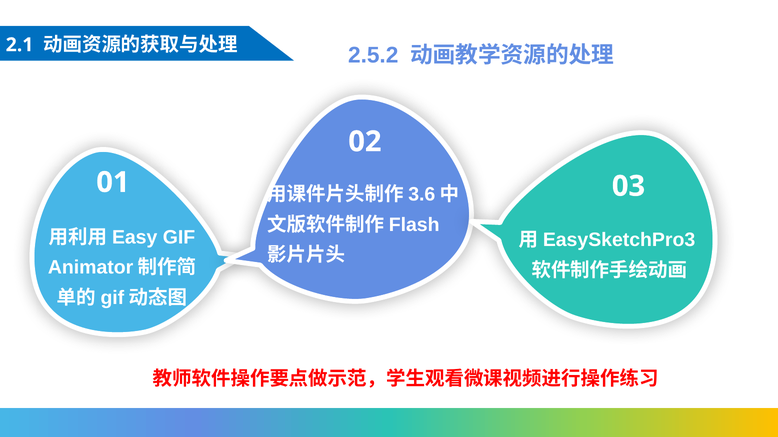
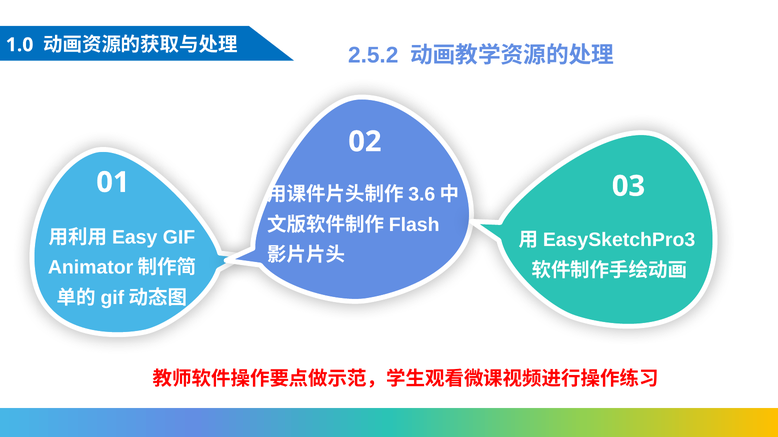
2.1: 2.1 -> 1.0
